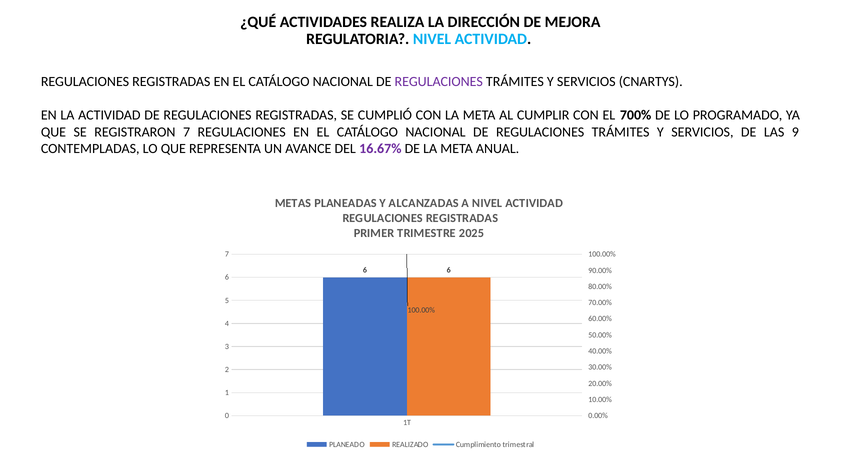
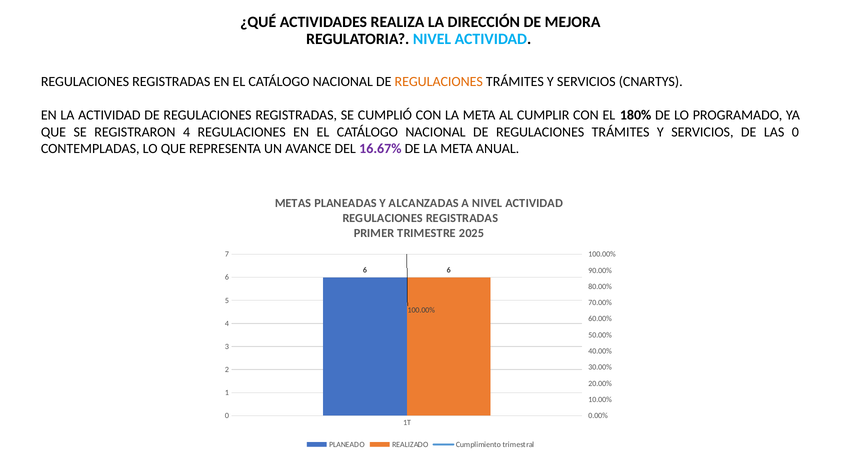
REGULACIONES at (439, 82) colour: purple -> orange
700%: 700% -> 180%
REGISTRARON 7: 7 -> 4
LAS 9: 9 -> 0
